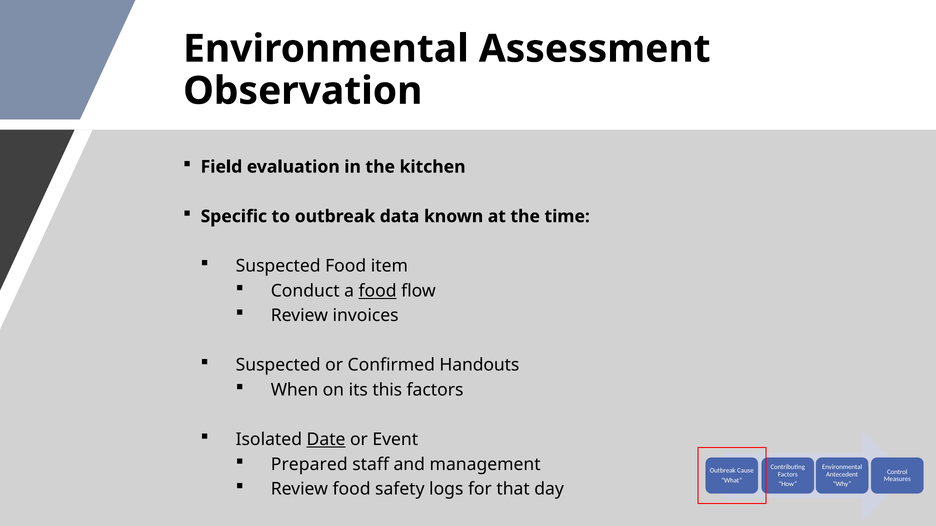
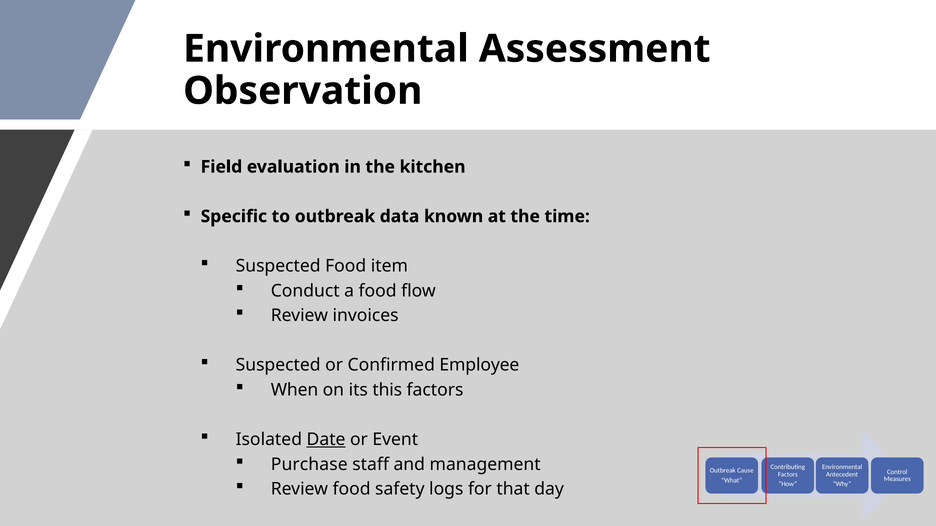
food at (378, 291) underline: present -> none
Handouts: Handouts -> Employee
Prepared: Prepared -> Purchase
